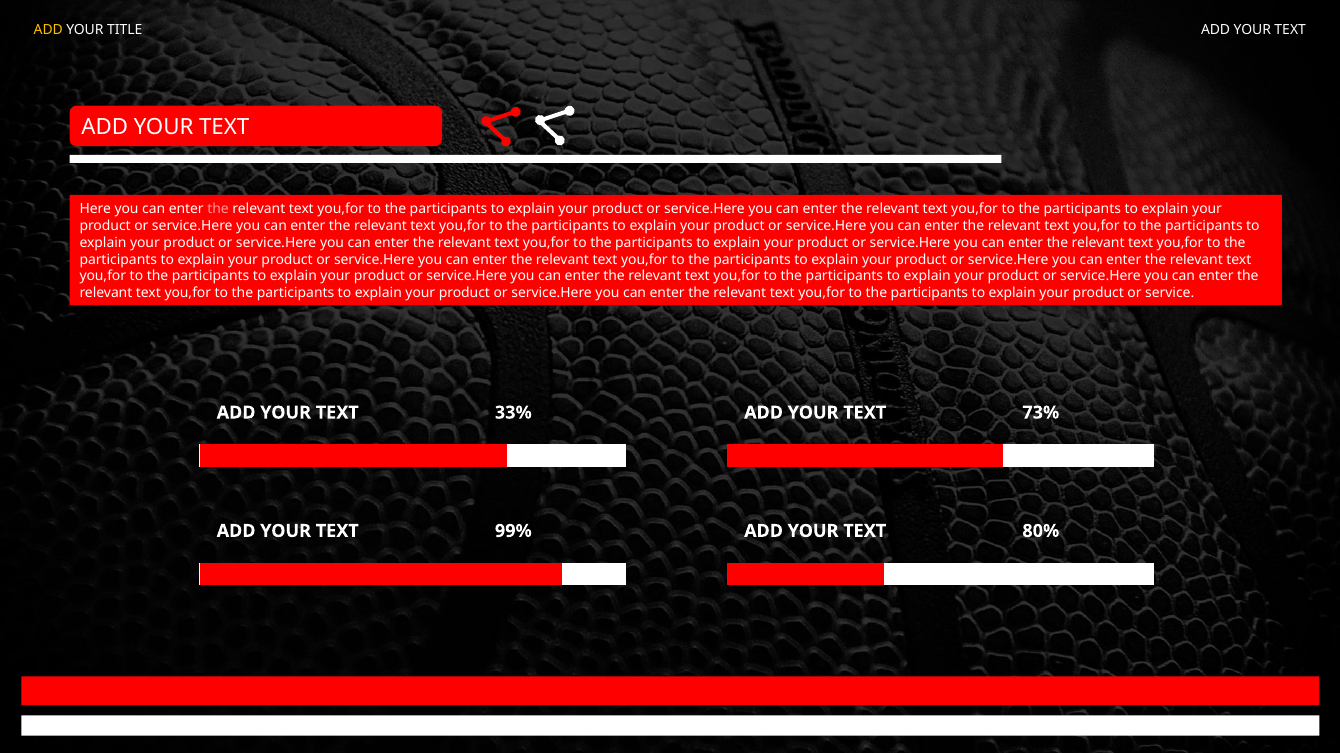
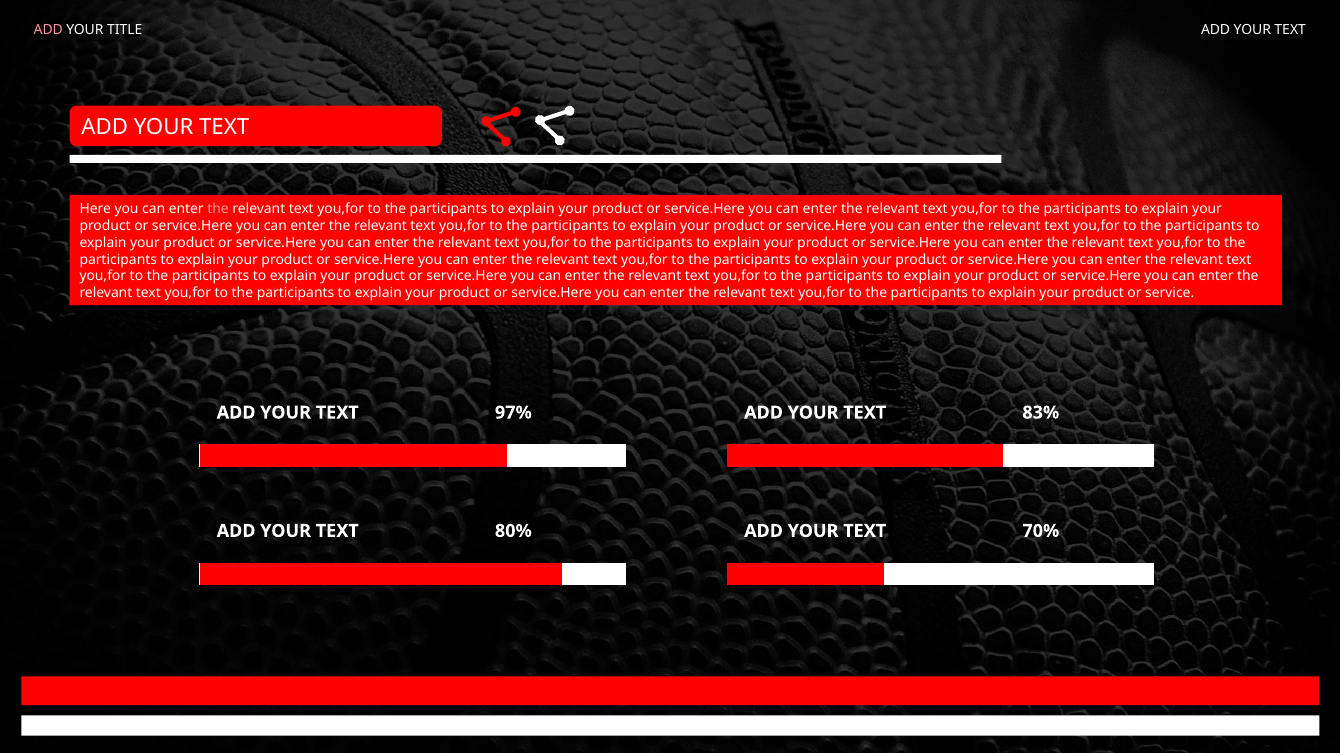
ADD at (48, 30) colour: yellow -> pink
33%: 33% -> 97%
73%: 73% -> 83%
99%: 99% -> 80%
80%: 80% -> 70%
